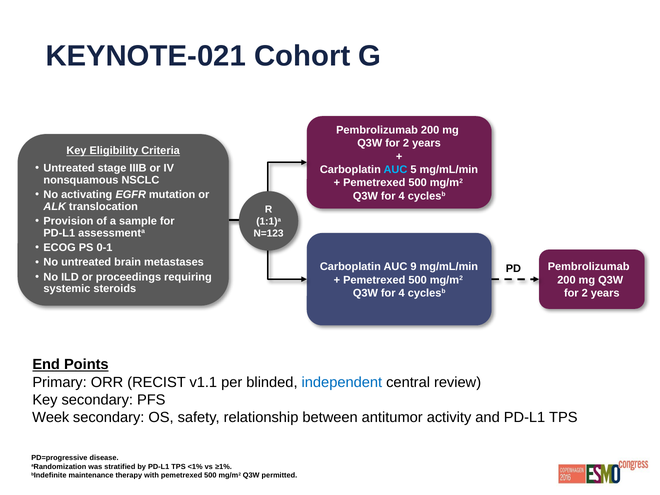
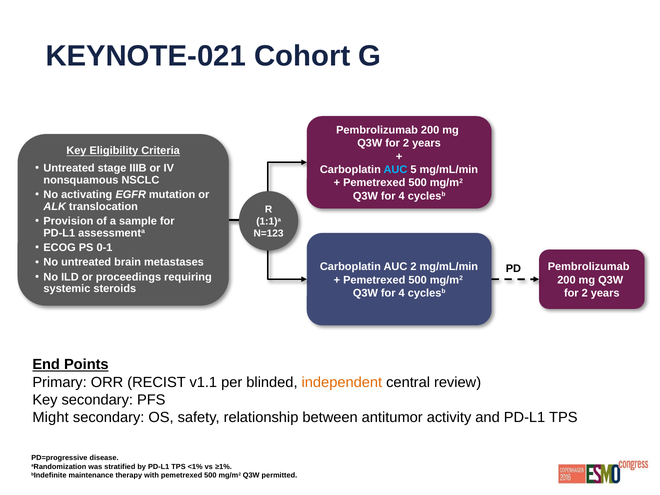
AUC 9: 9 -> 2
independent colour: blue -> orange
Week: Week -> Might
